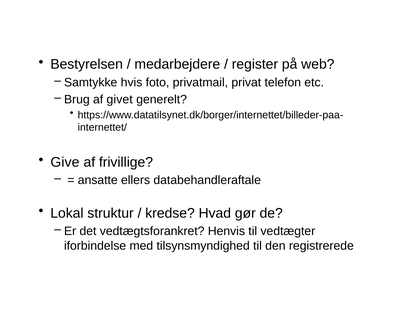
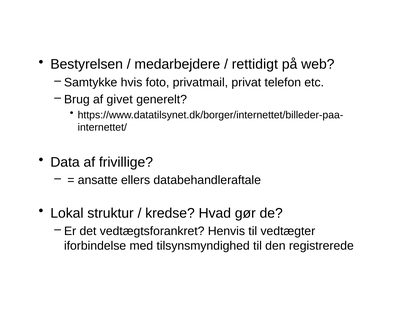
register: register -> rettidigt
Give: Give -> Data
